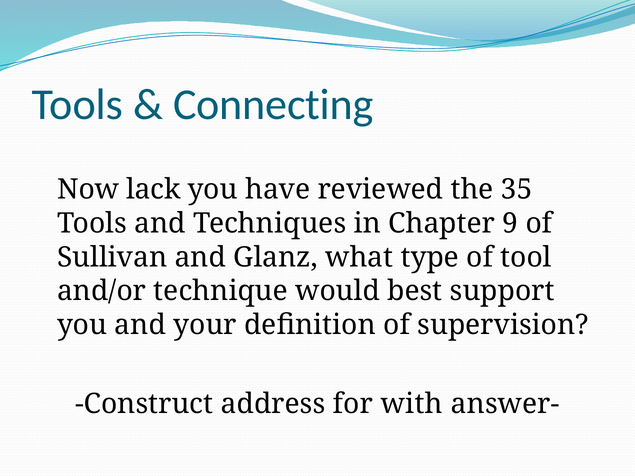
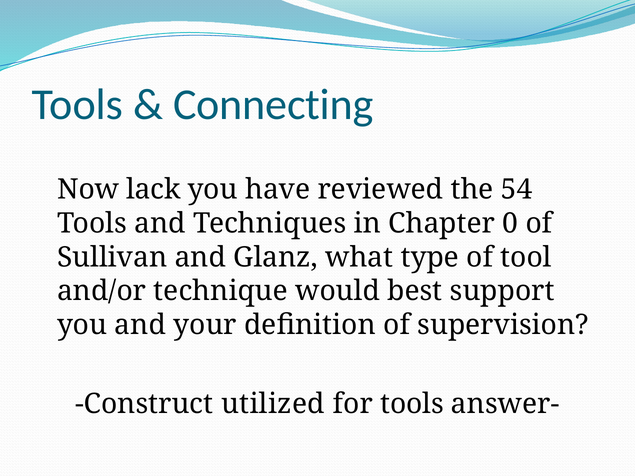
35: 35 -> 54
9: 9 -> 0
address: address -> utilized
for with: with -> tools
